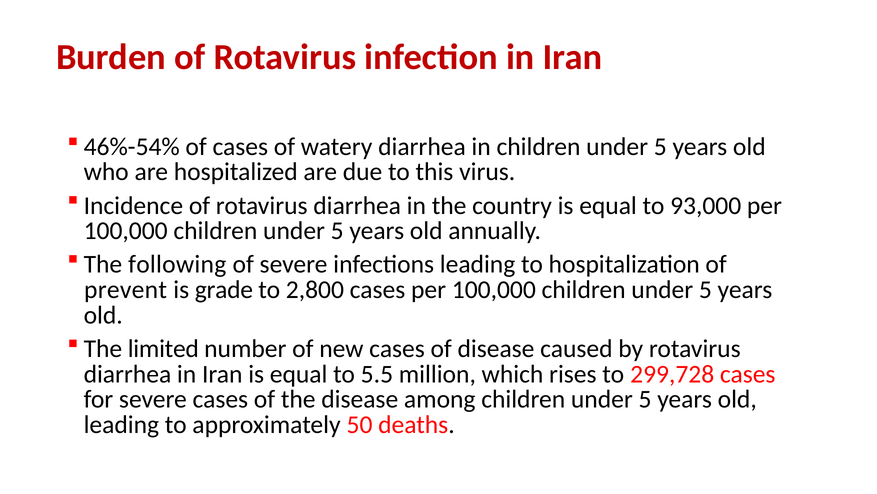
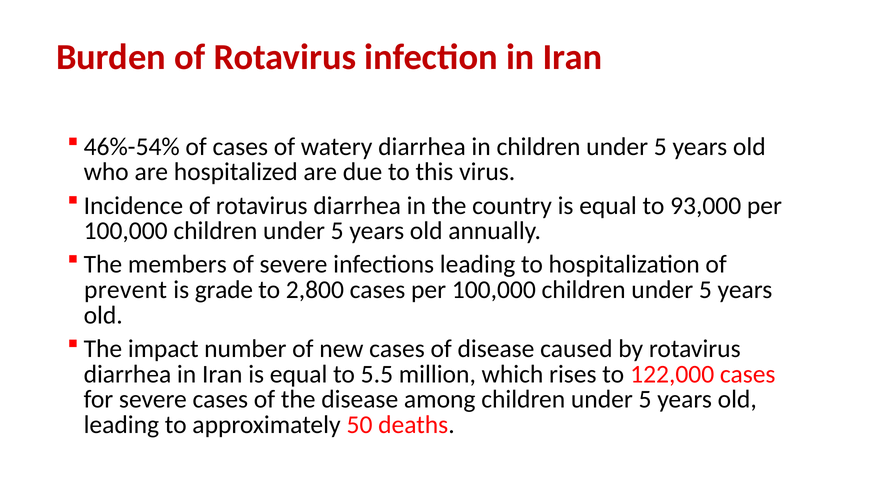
following: following -> members
limited: limited -> impact
299,728: 299,728 -> 122,000
